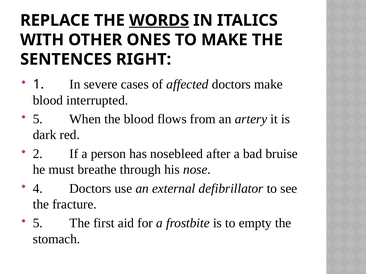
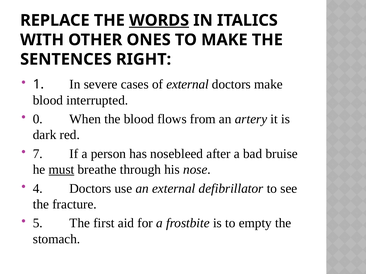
of affected: affected -> external
5 at (38, 119): 5 -> 0
2: 2 -> 7
must underline: none -> present
